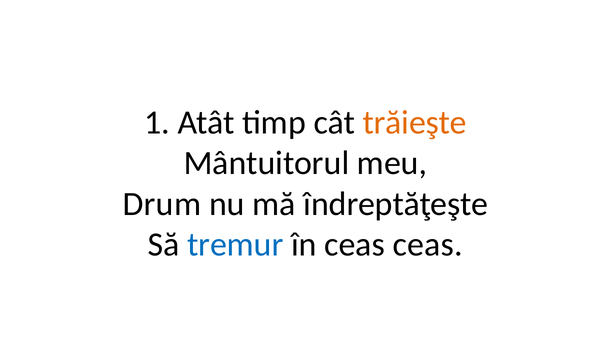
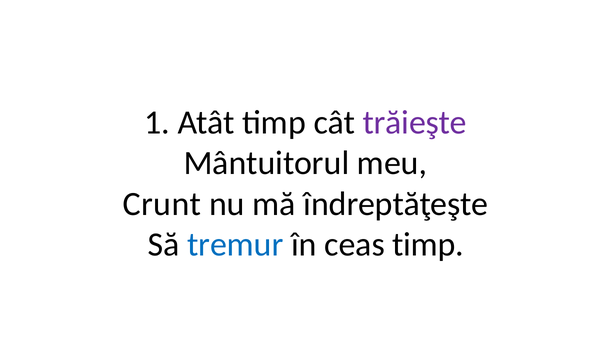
trăieşte colour: orange -> purple
Drum: Drum -> Crunt
ceas ceas: ceas -> timp
